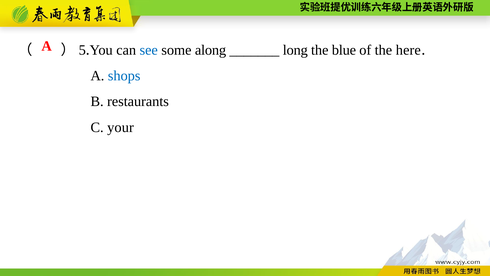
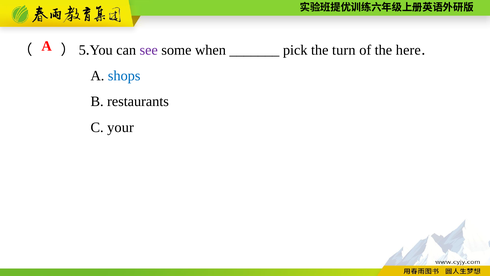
see colour: blue -> purple
along: along -> when
long: long -> pick
blue: blue -> turn
